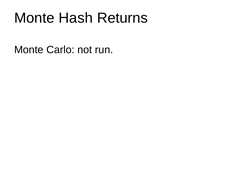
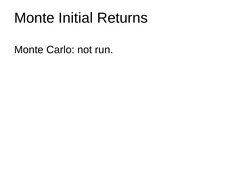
Hash: Hash -> Initial
